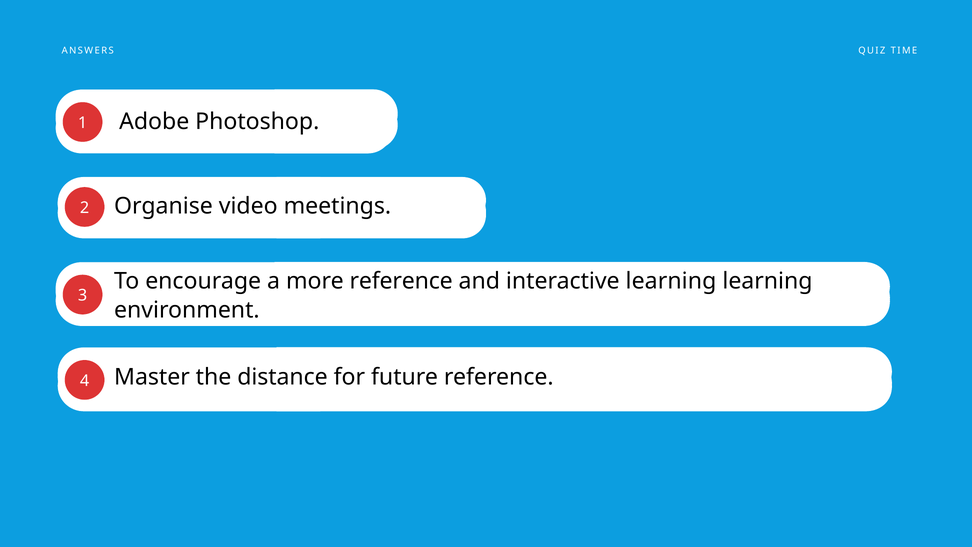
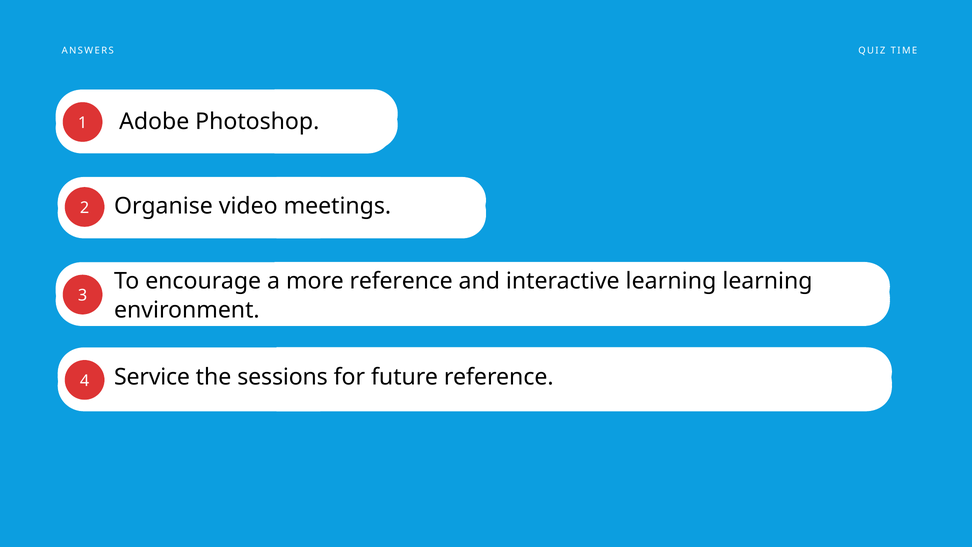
Master: Master -> Service
distance: distance -> sessions
